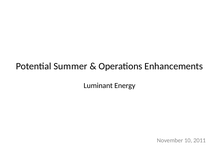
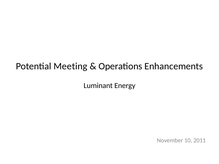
Summer: Summer -> Meeting
